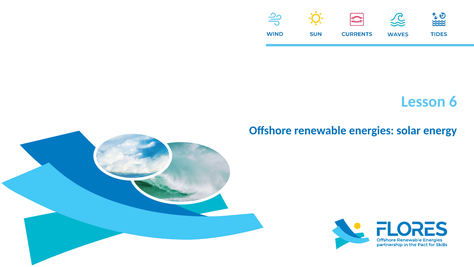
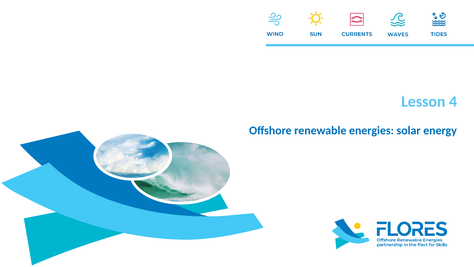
6: 6 -> 4
